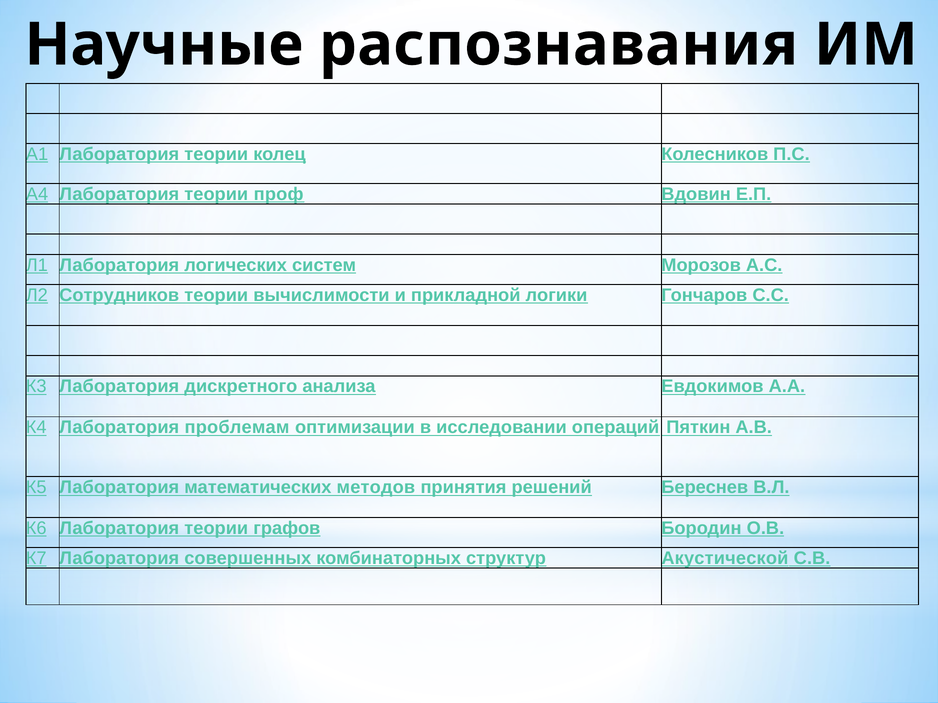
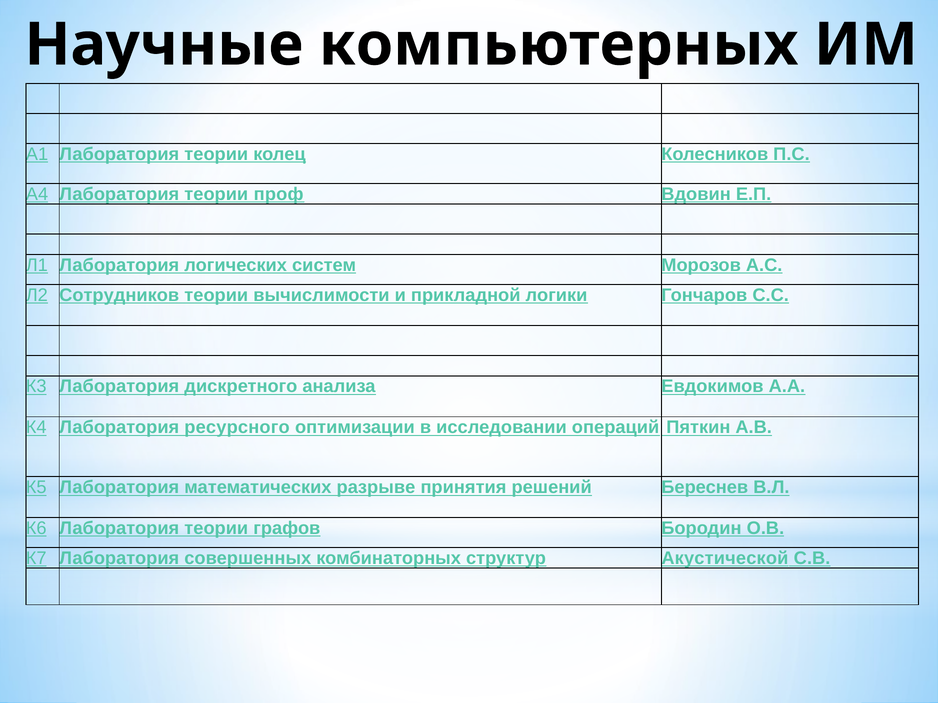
распознавания: распознавания -> компьютерных
проблемам: проблемам -> ресурсного
методов: методов -> разрыве
